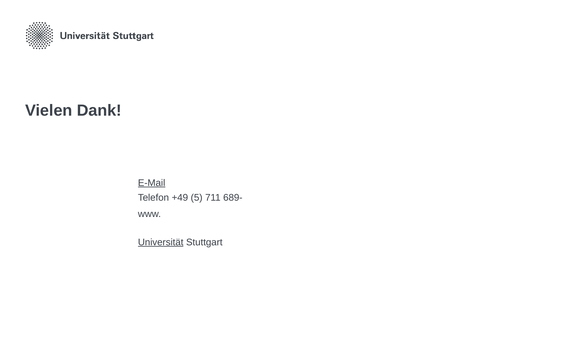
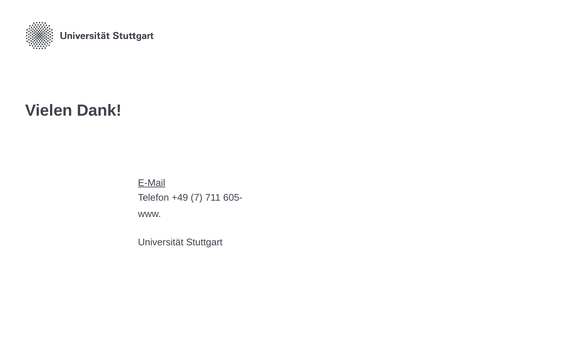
5: 5 -> 7
689-: 689- -> 605-
Universität underline: present -> none
